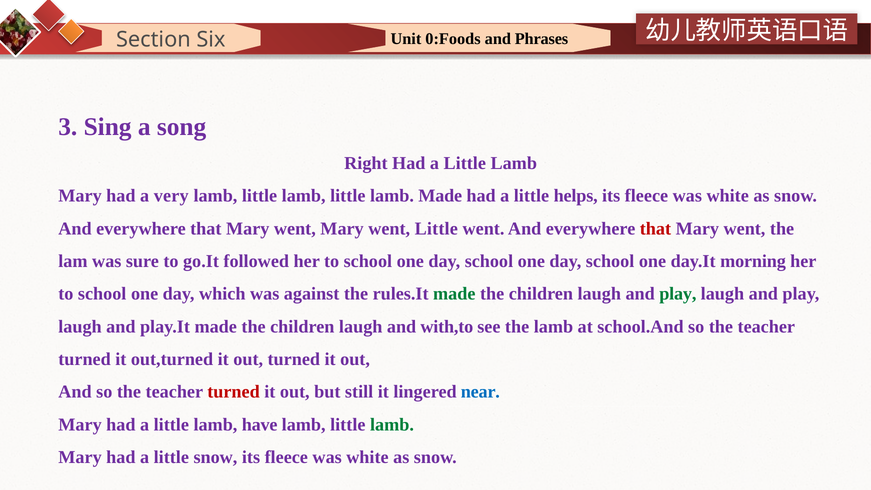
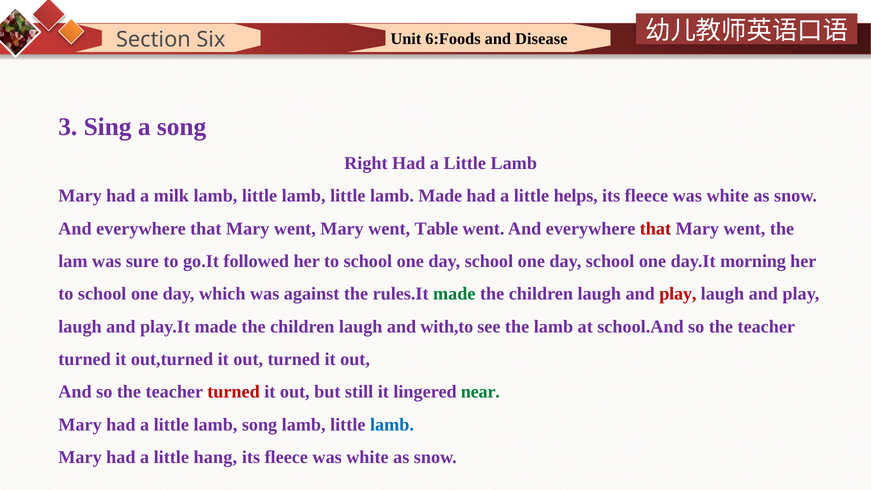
0:Foods: 0:Foods -> 6:Foods
Phrases: Phrases -> Disease
very: very -> milk
went Little: Little -> Table
play at (678, 294) colour: green -> red
near colour: blue -> green
lamb have: have -> song
lamb at (392, 425) colour: green -> blue
little snow: snow -> hang
